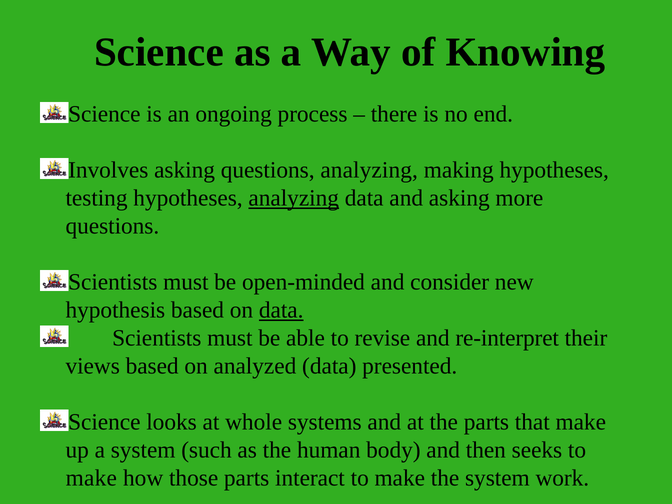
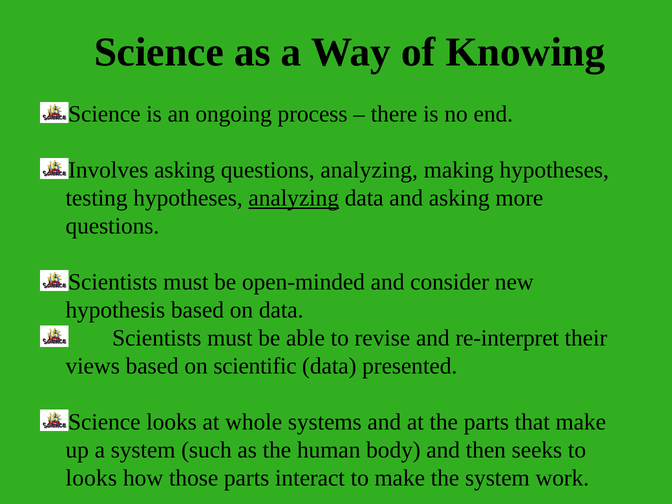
data at (281, 310) underline: present -> none
analyzed: analyzed -> scientific
make at (91, 478): make -> looks
